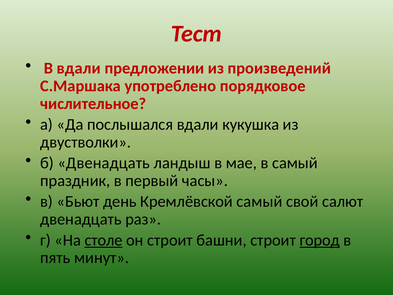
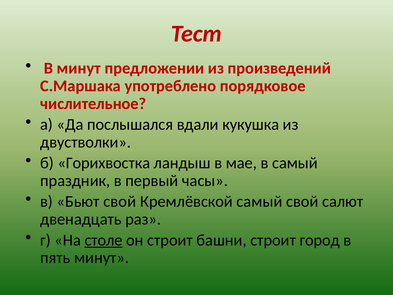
В вдали: вдали -> минут
б Двенадцать: Двенадцать -> Горихвостка
Бьют день: день -> свой
город underline: present -> none
